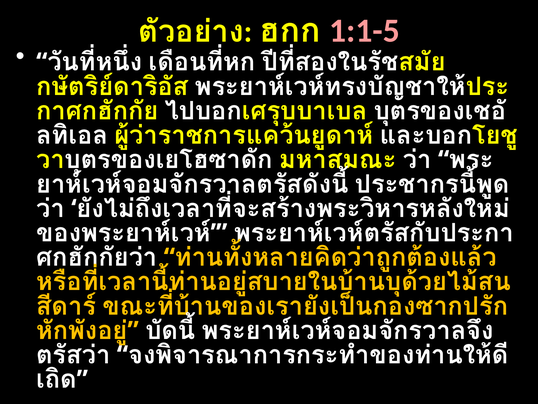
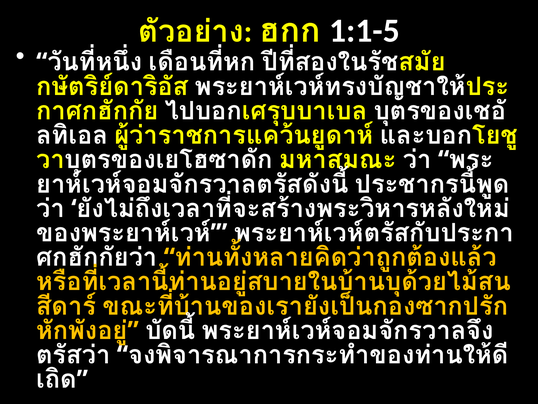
1:1-5 colour: pink -> white
